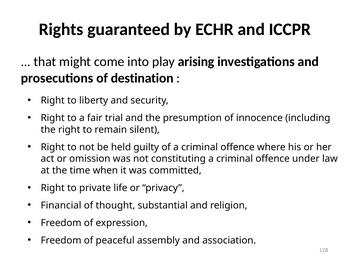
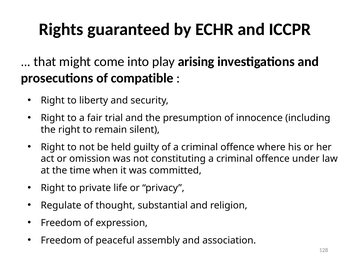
destination: destination -> compatible
Financial: Financial -> Regulate
